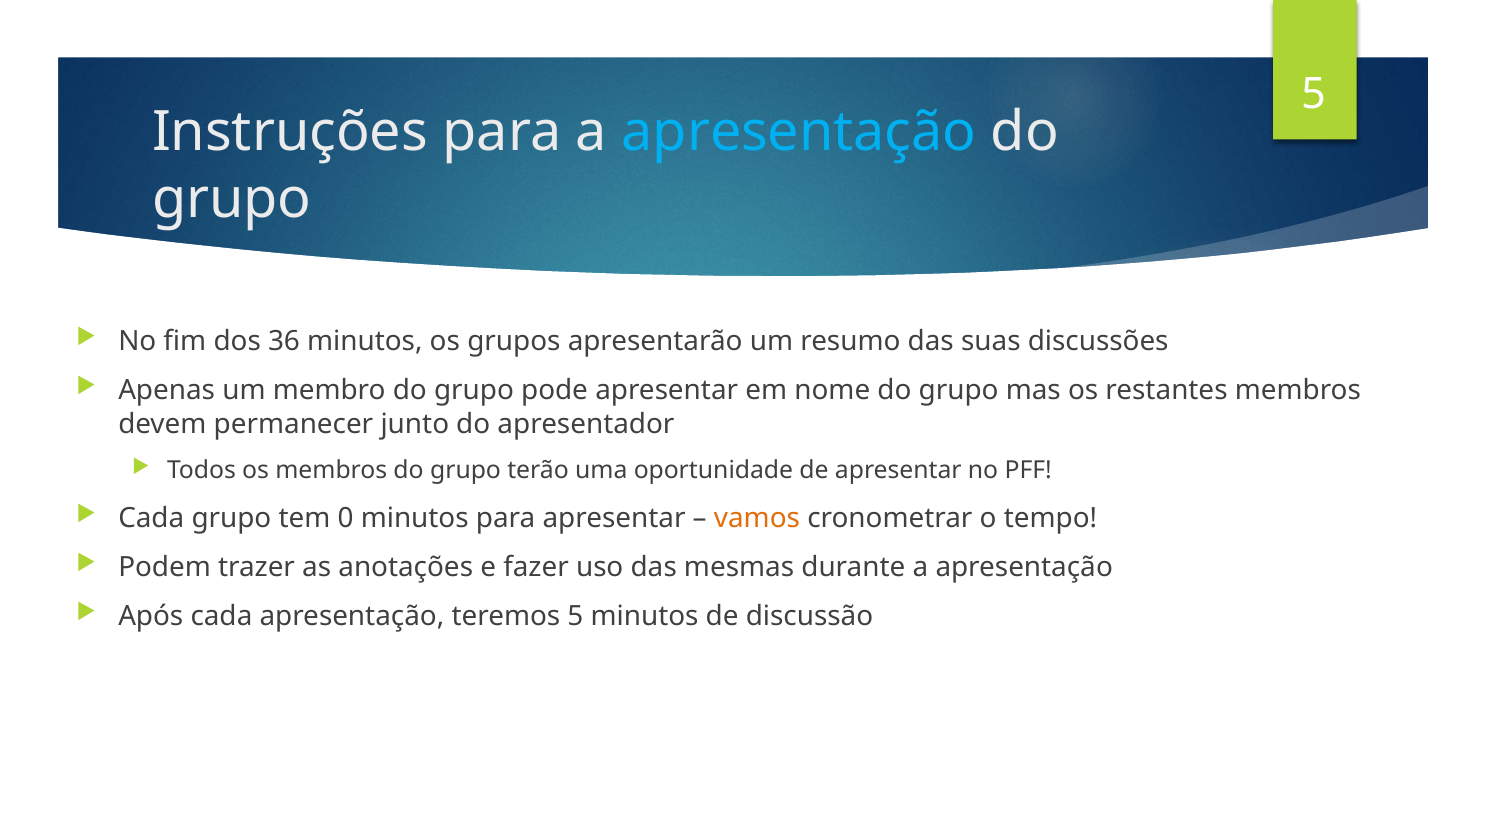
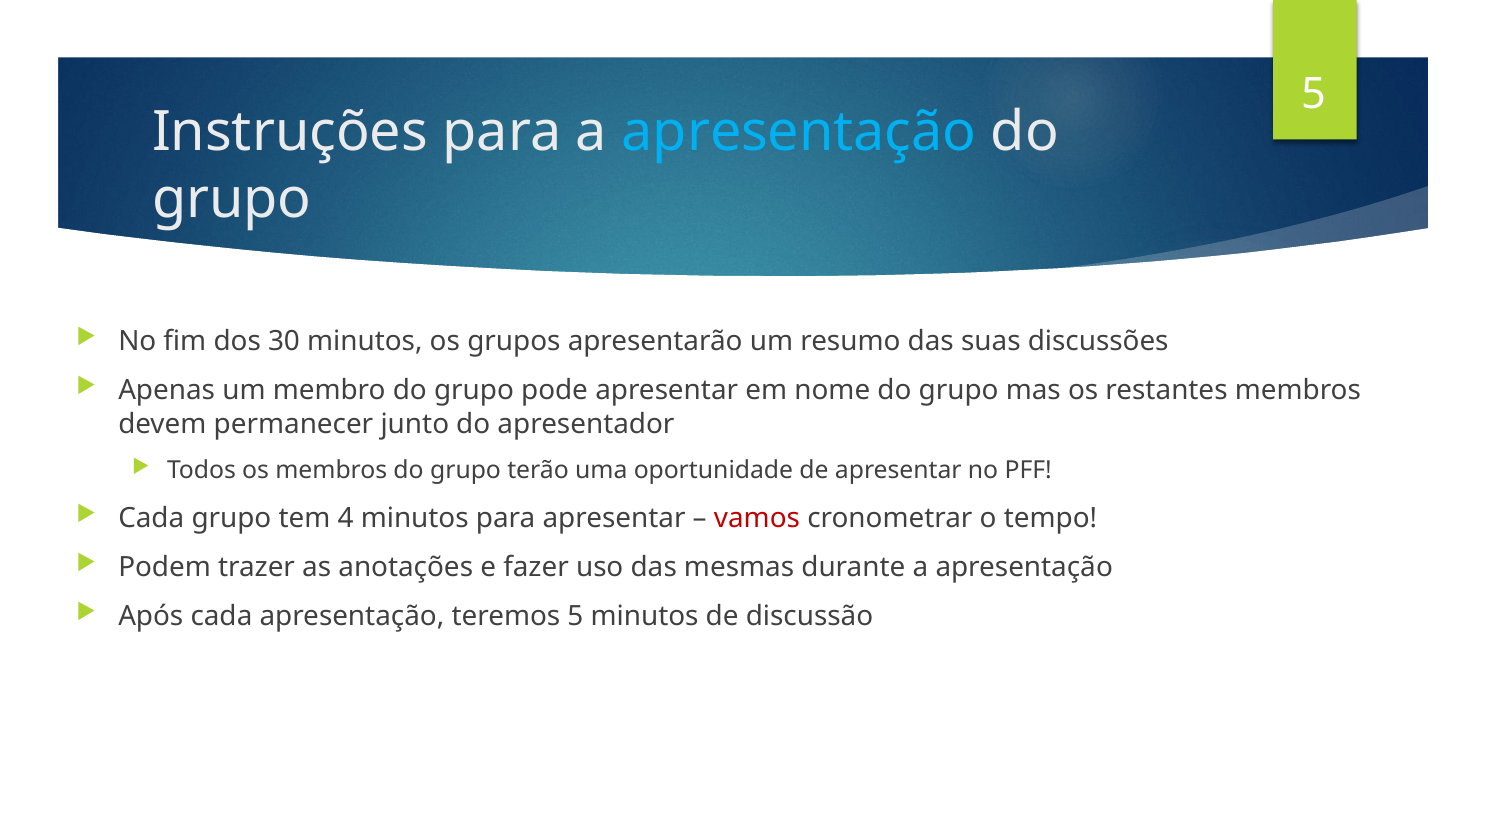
36: 36 -> 30
0: 0 -> 4
vamos colour: orange -> red
